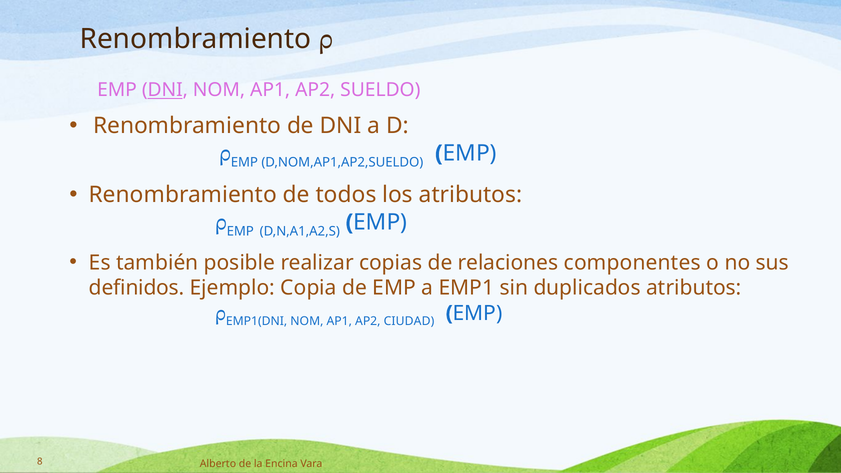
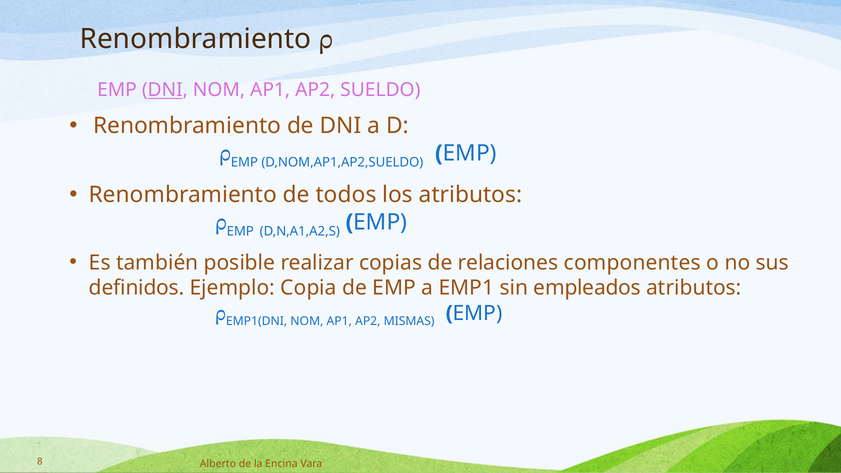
duplicados: duplicados -> empleados
CIUDAD: CIUDAD -> MISMAS
